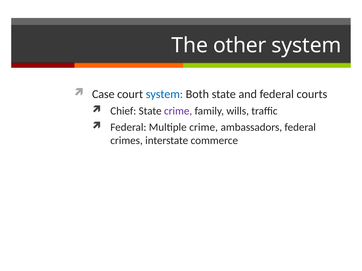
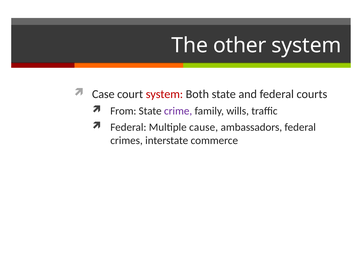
system at (164, 94) colour: blue -> red
Chief: Chief -> From
Multiple crime: crime -> cause
